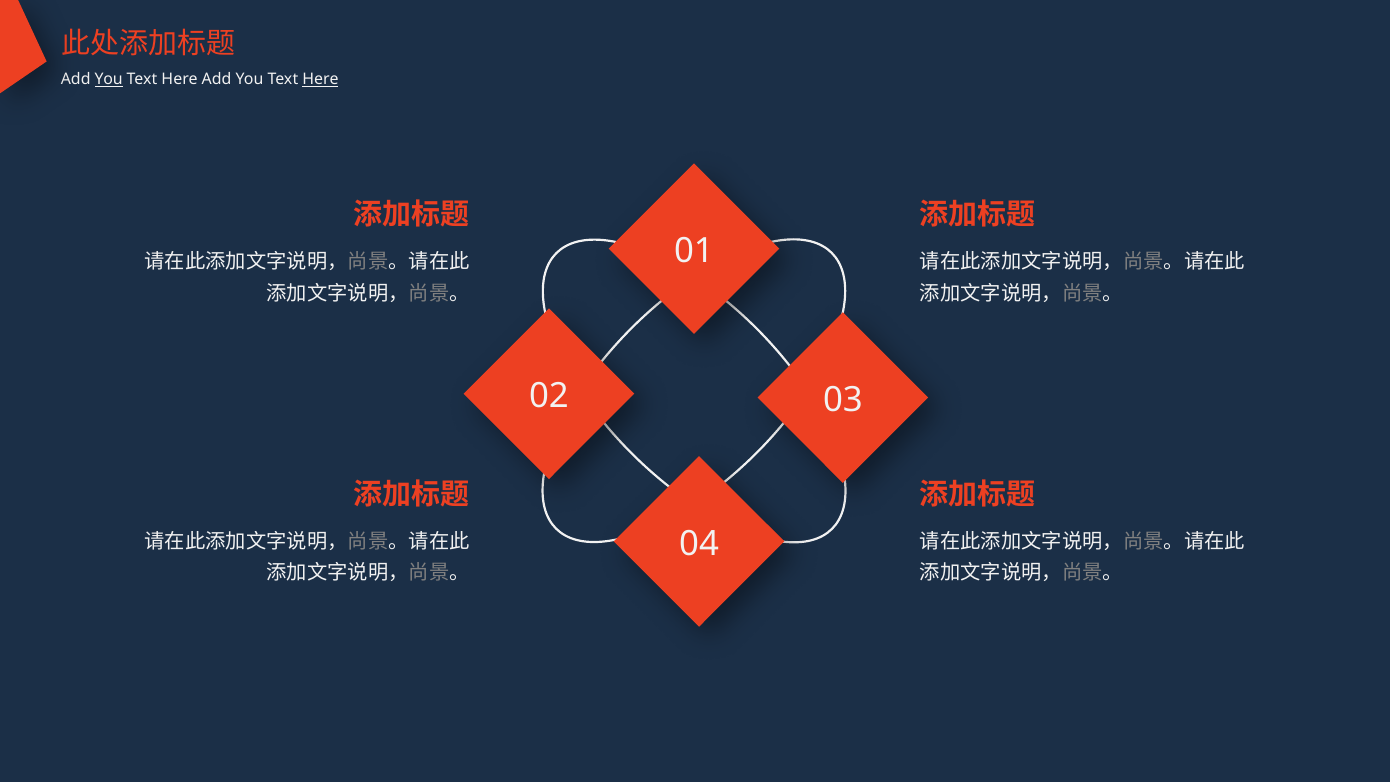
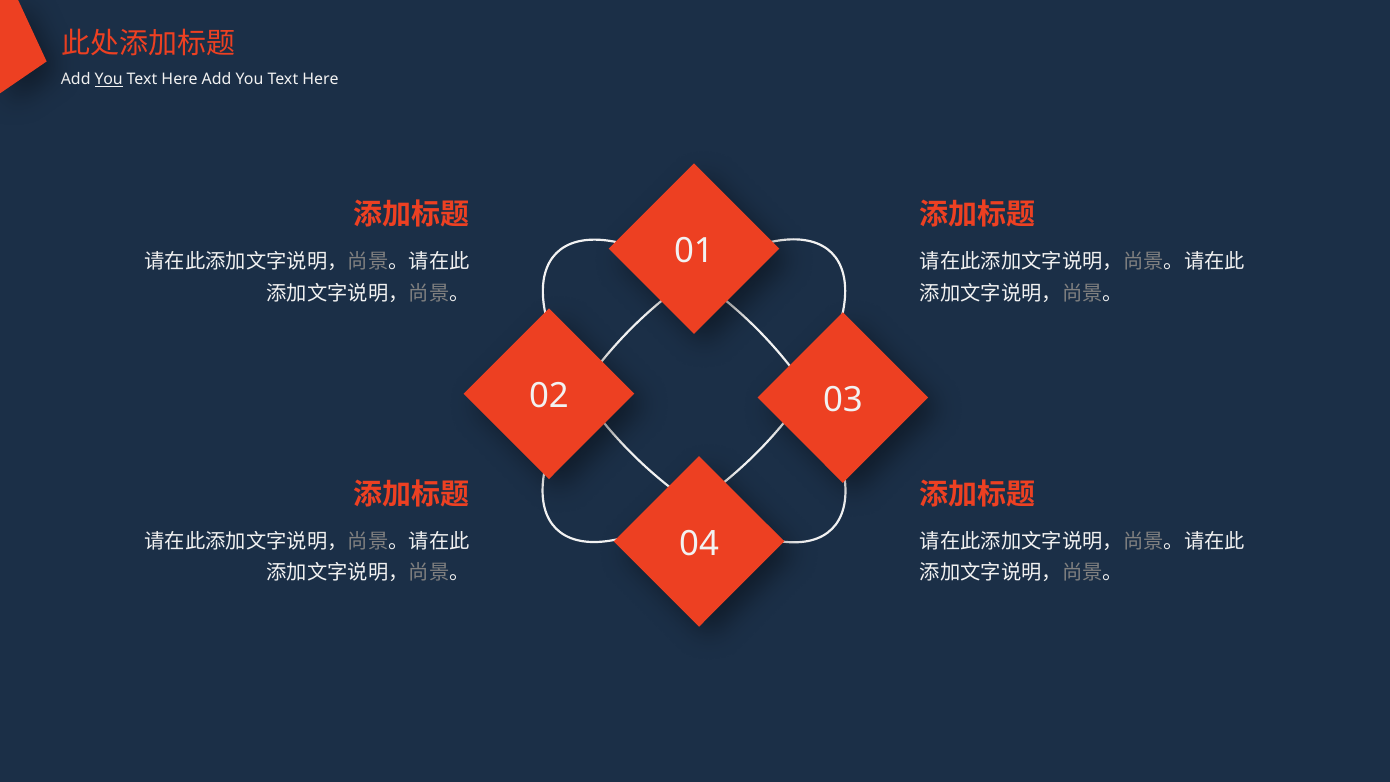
Here at (320, 79) underline: present -> none
